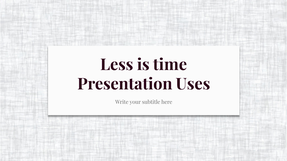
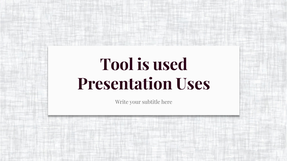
Less: Less -> Tool
time: time -> used
